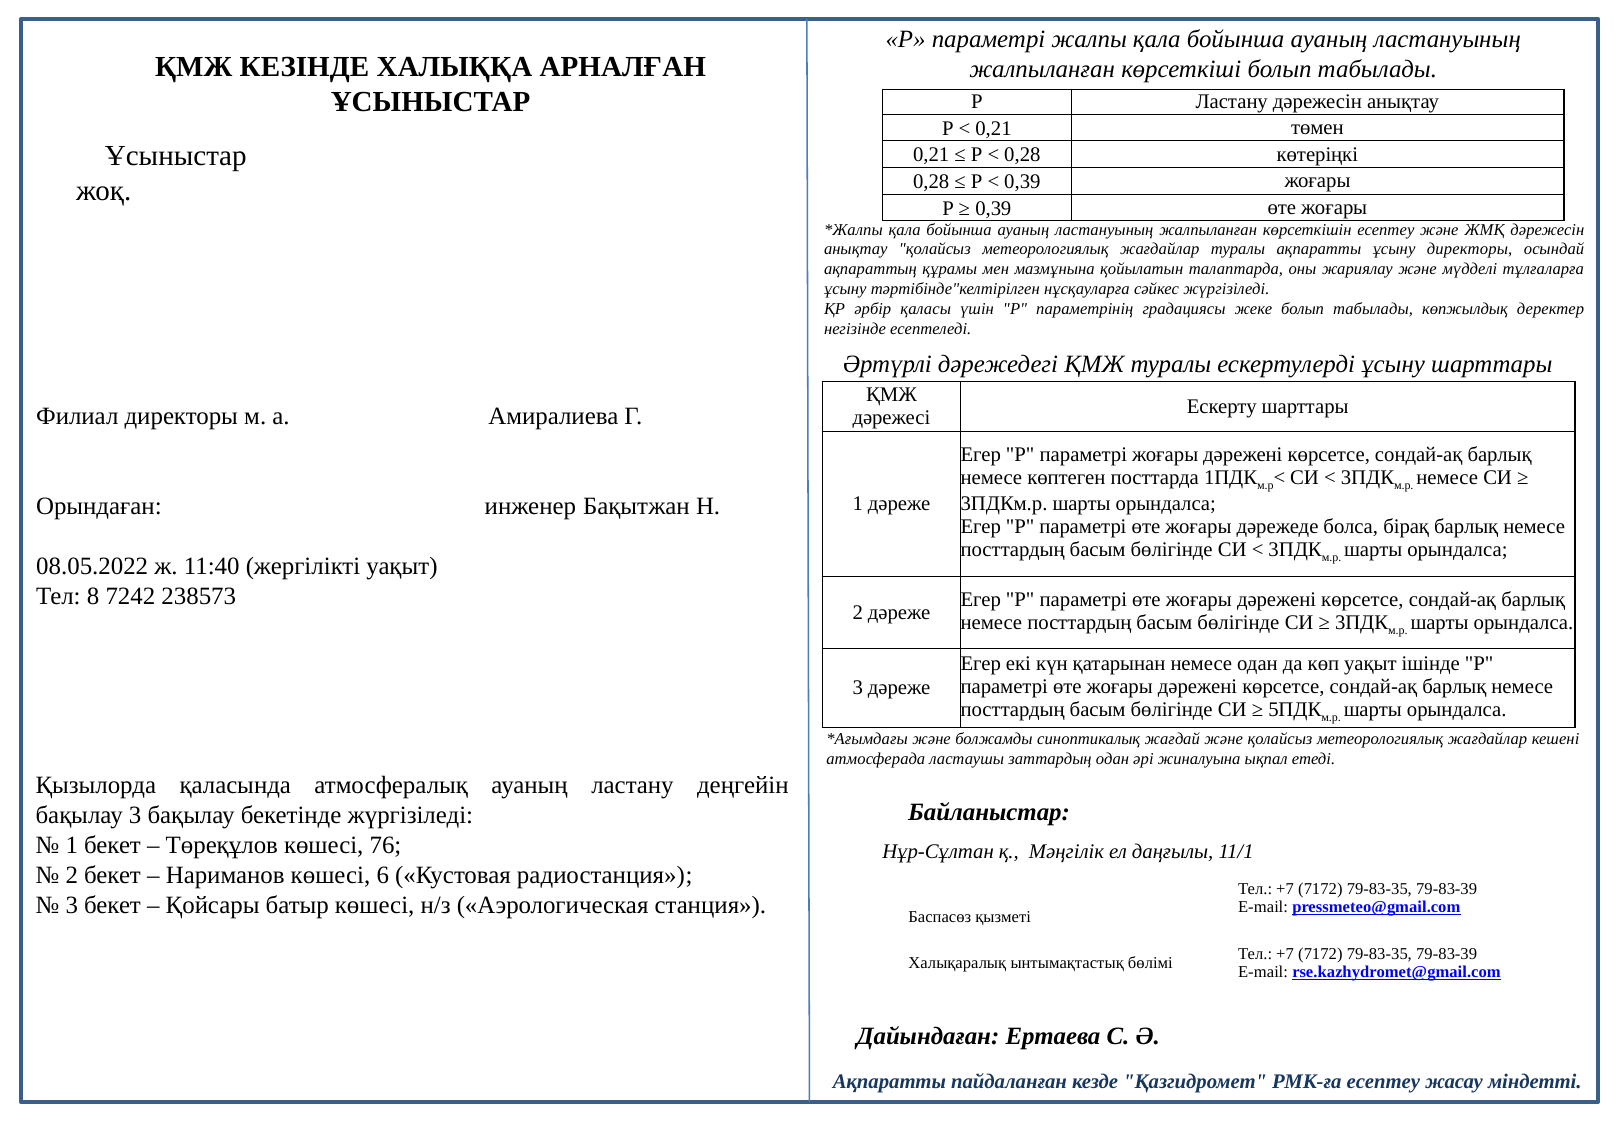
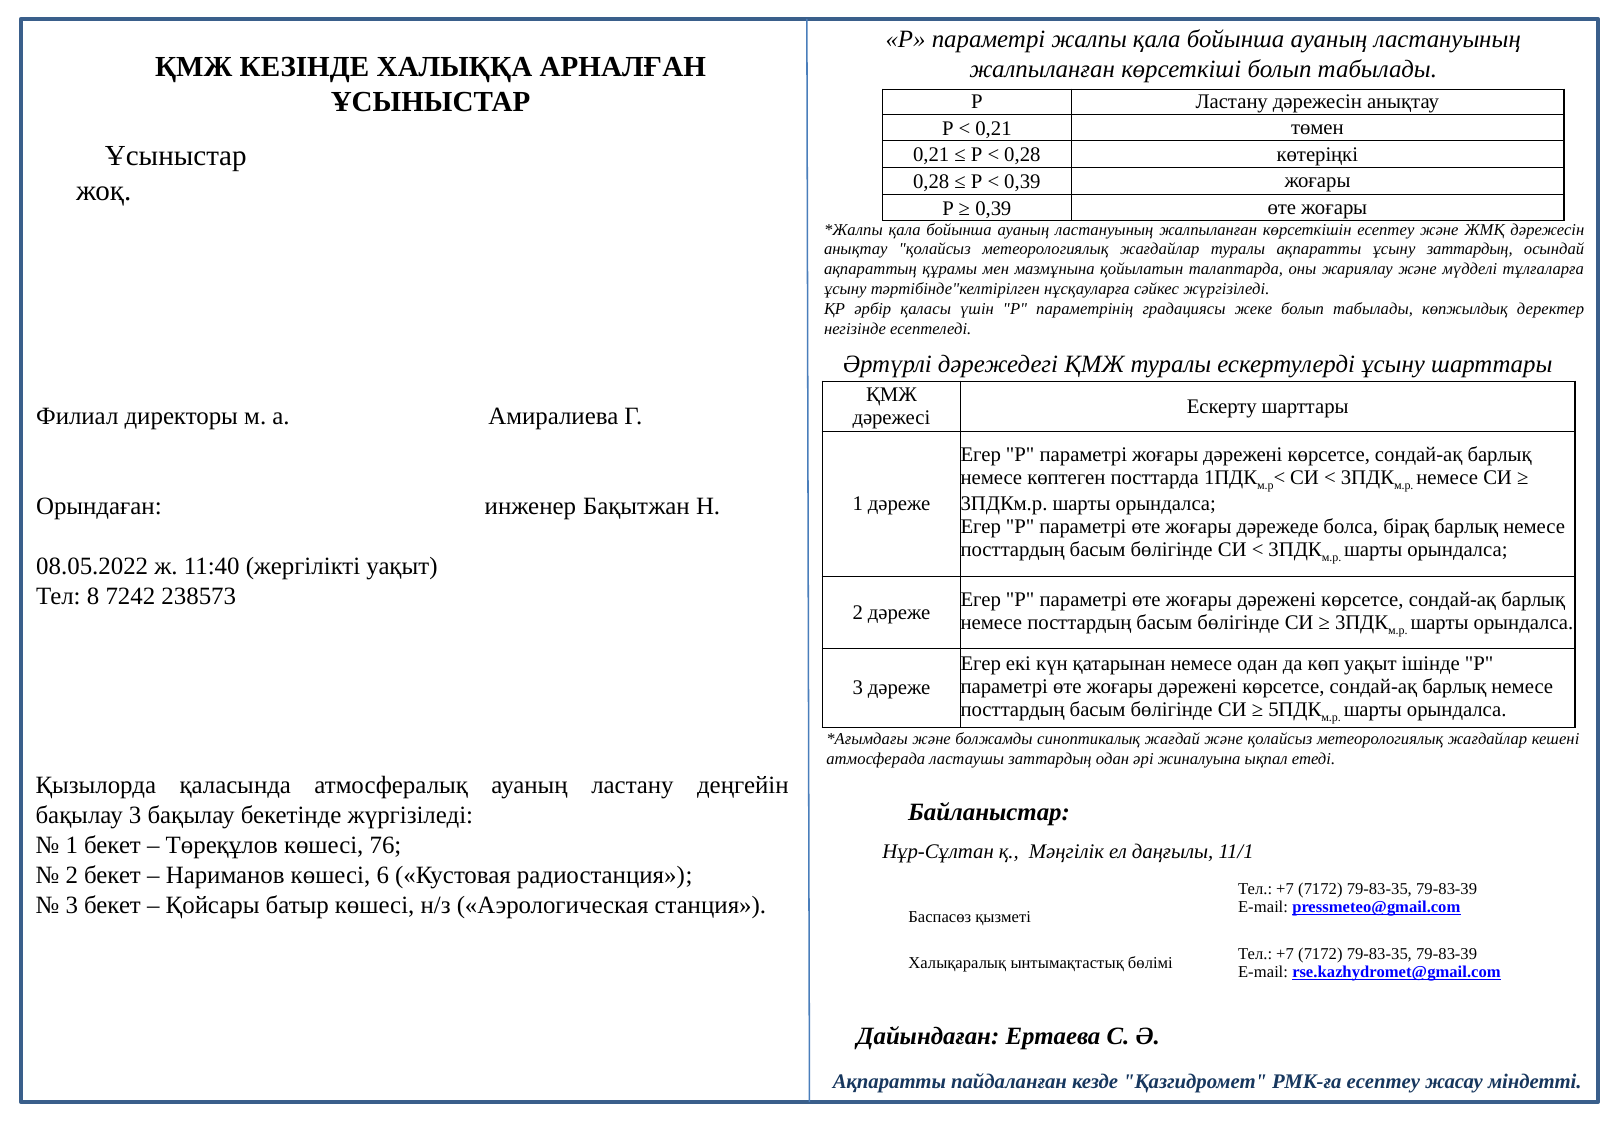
ұсыну директоры: директоры -> заттардың
